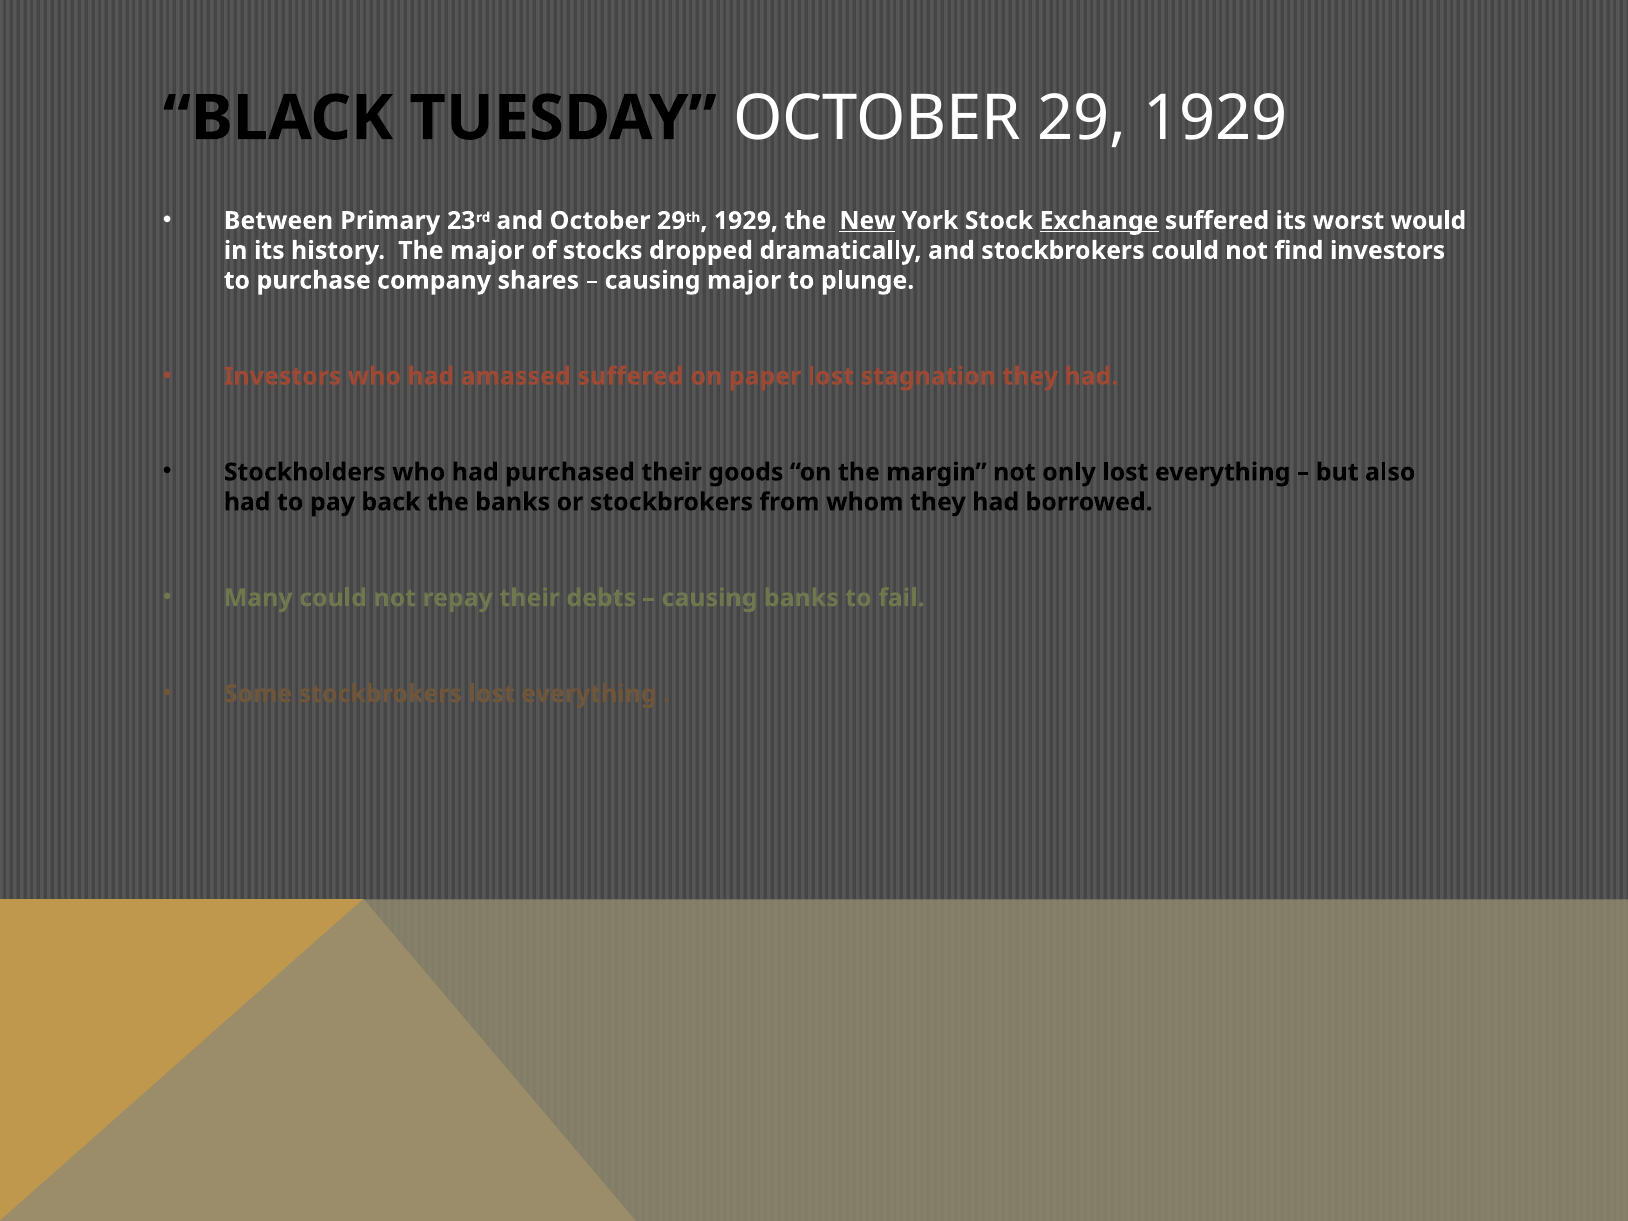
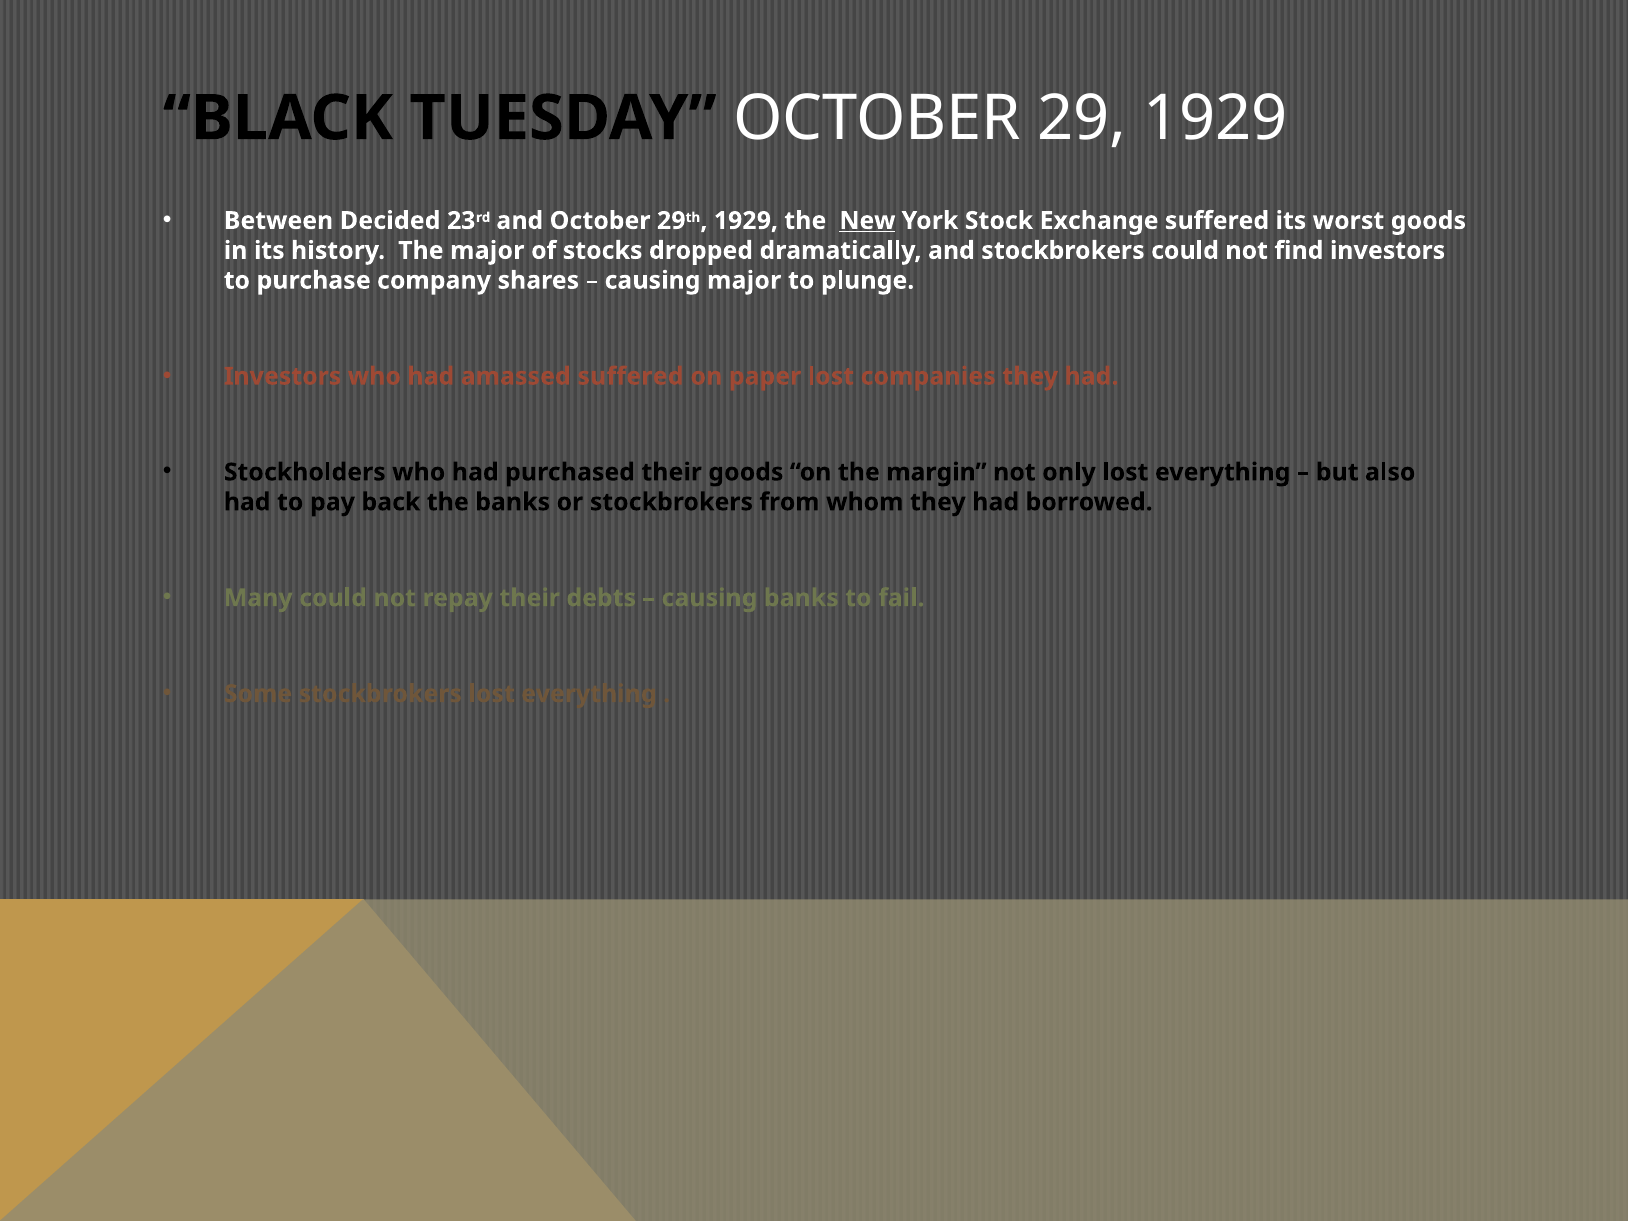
Primary: Primary -> Decided
Exchange underline: present -> none
worst would: would -> goods
stagnation: stagnation -> companies
